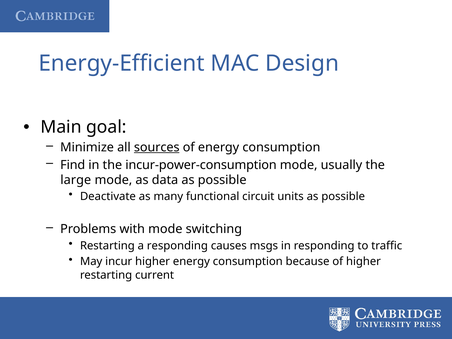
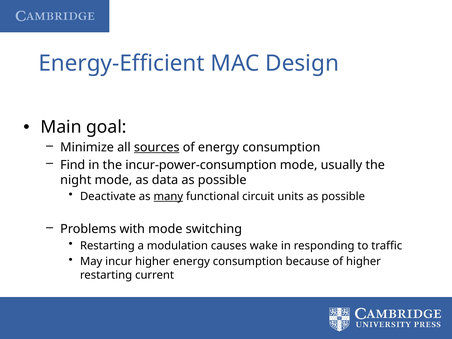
large: large -> night
many underline: none -> present
a responding: responding -> modulation
msgs: msgs -> wake
